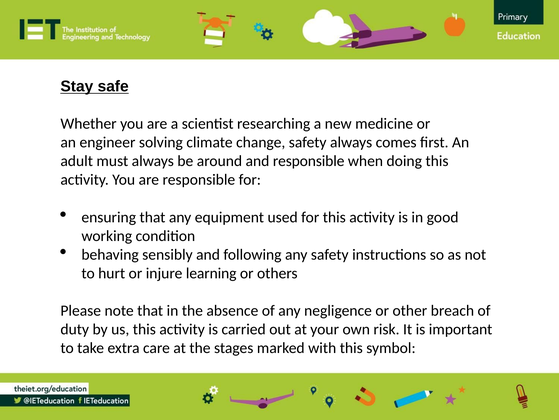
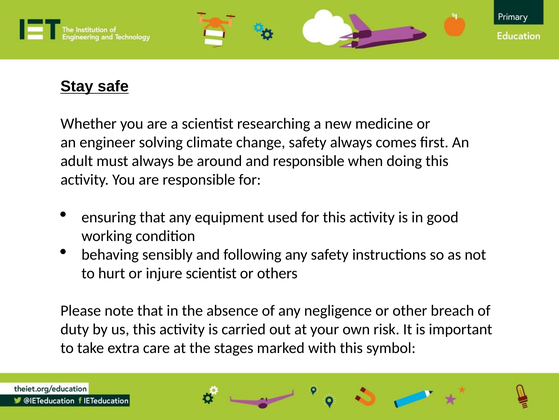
injure learning: learning -> scientist
